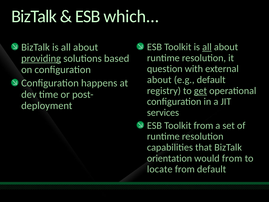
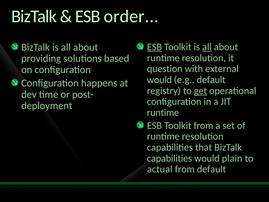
which: which -> order
ESB at (154, 47) underline: none -> present
providing underline: present -> none
about at (159, 80): about -> would
services at (163, 112): services -> runtime
orientation at (170, 158): orientation -> capabilities
would from: from -> plain
locate: locate -> actual
